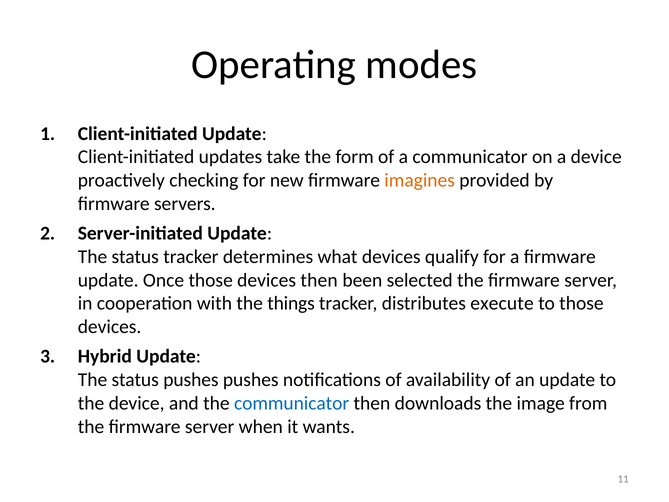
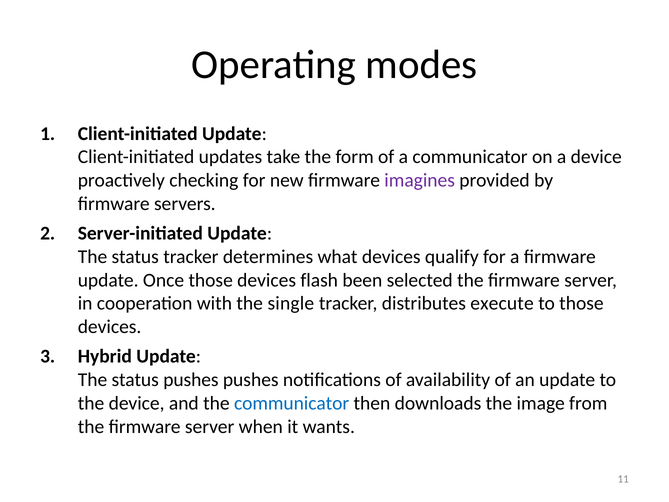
imagines colour: orange -> purple
devices then: then -> flash
things: things -> single
